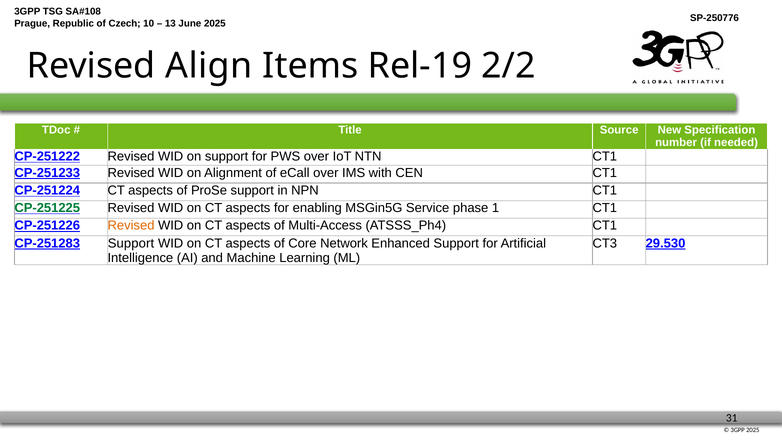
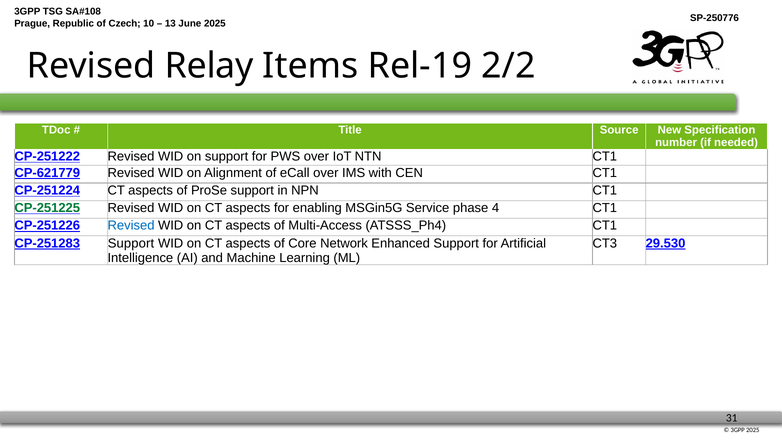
Align: Align -> Relay
CP-251233: CP-251233 -> CP-621779
1: 1 -> 4
Revised at (131, 226) colour: orange -> blue
